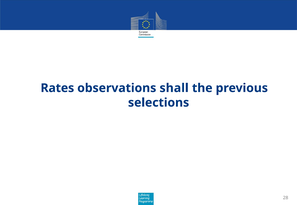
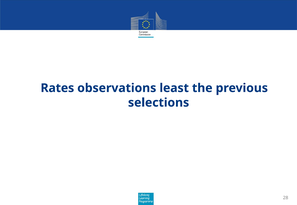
shall: shall -> least
